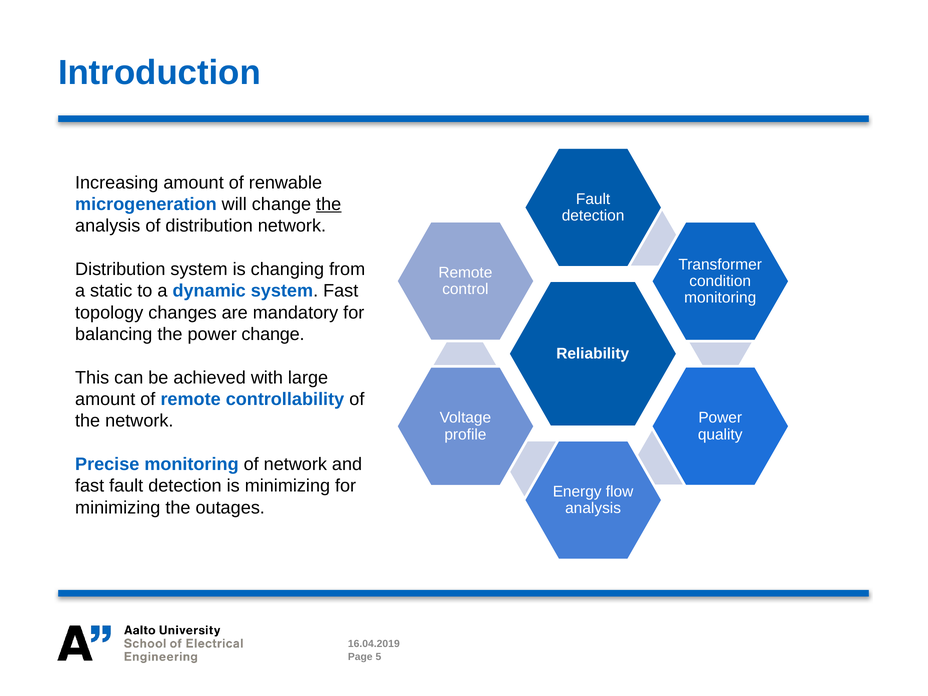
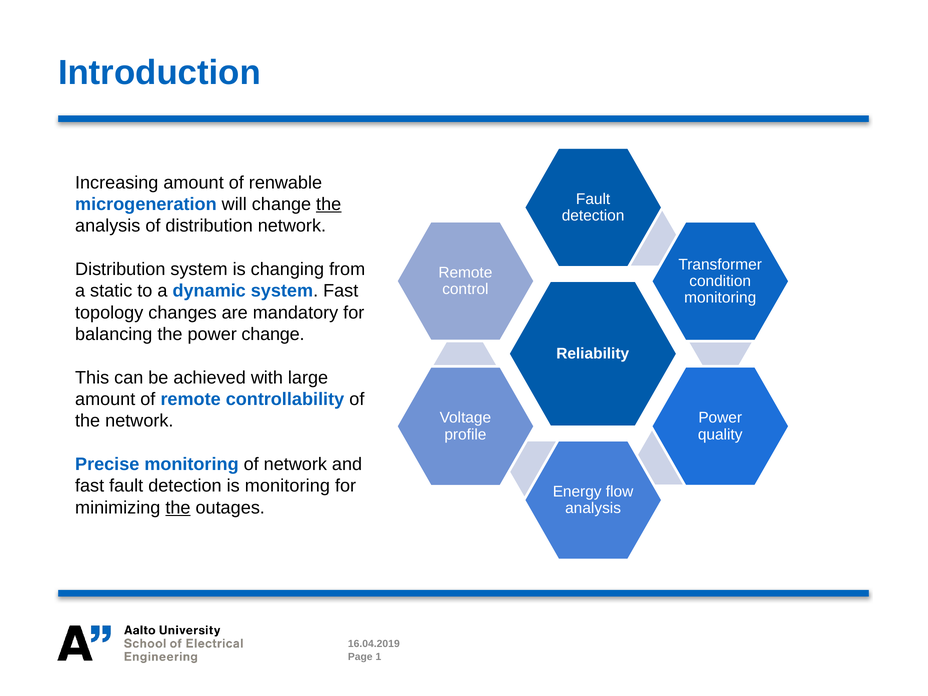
is minimizing: minimizing -> monitoring
the at (178, 508) underline: none -> present
5: 5 -> 1
